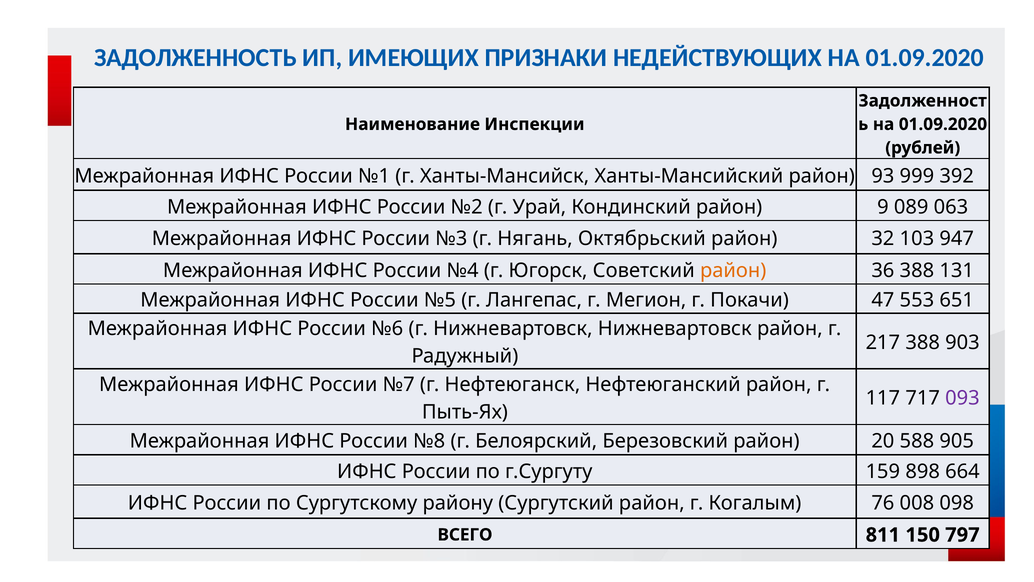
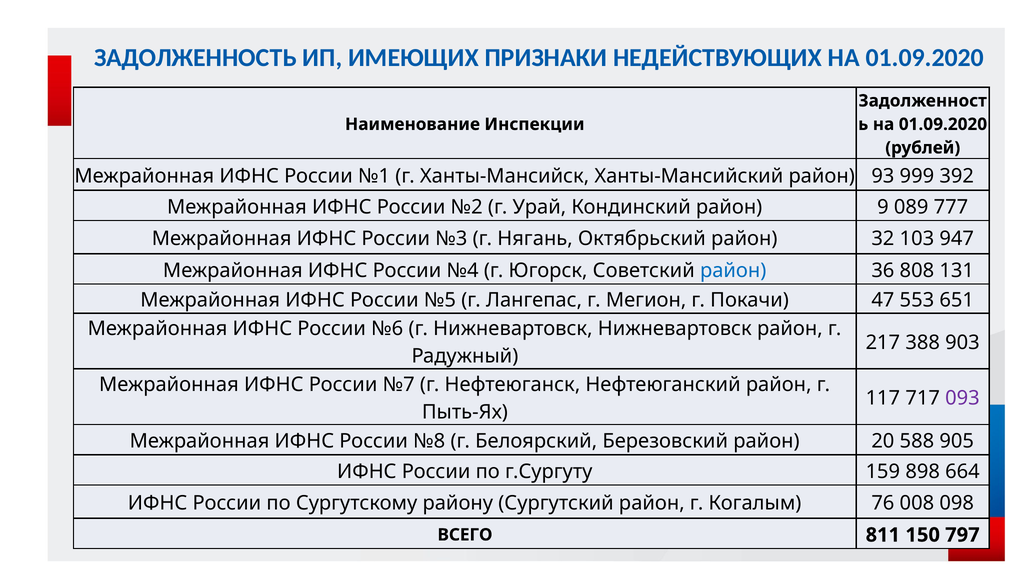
063: 063 -> 777
район at (733, 270) colour: orange -> blue
36 388: 388 -> 808
